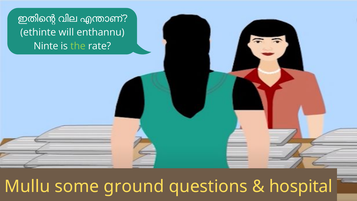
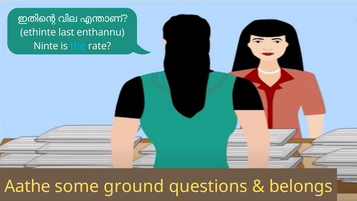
will: will -> last
the colour: light green -> light blue
Mullu: Mullu -> Aathe
hospital: hospital -> belongs
